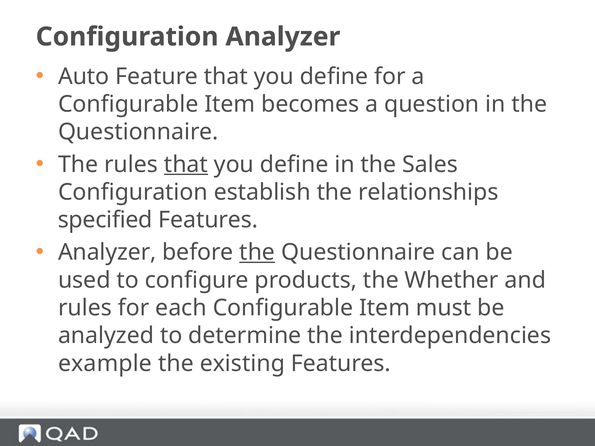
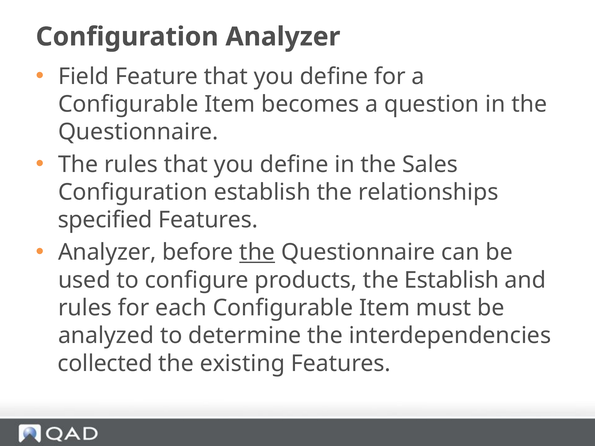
Auto: Auto -> Field
that at (186, 164) underline: present -> none
the Whether: Whether -> Establish
example: example -> collected
